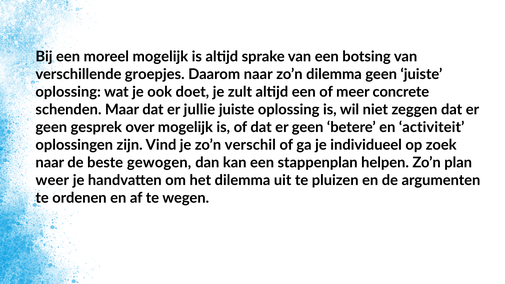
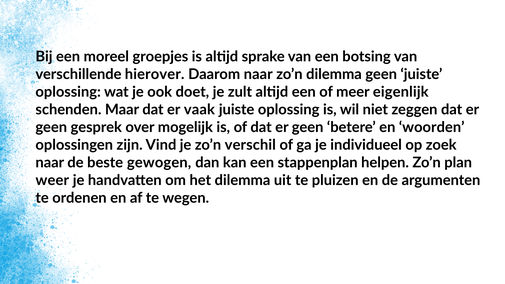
moreel mogelijk: mogelijk -> groepjes
groepjes: groepjes -> hierover
concrete: concrete -> eigenlijk
jullie: jullie -> vaak
activiteit: activiteit -> woorden
